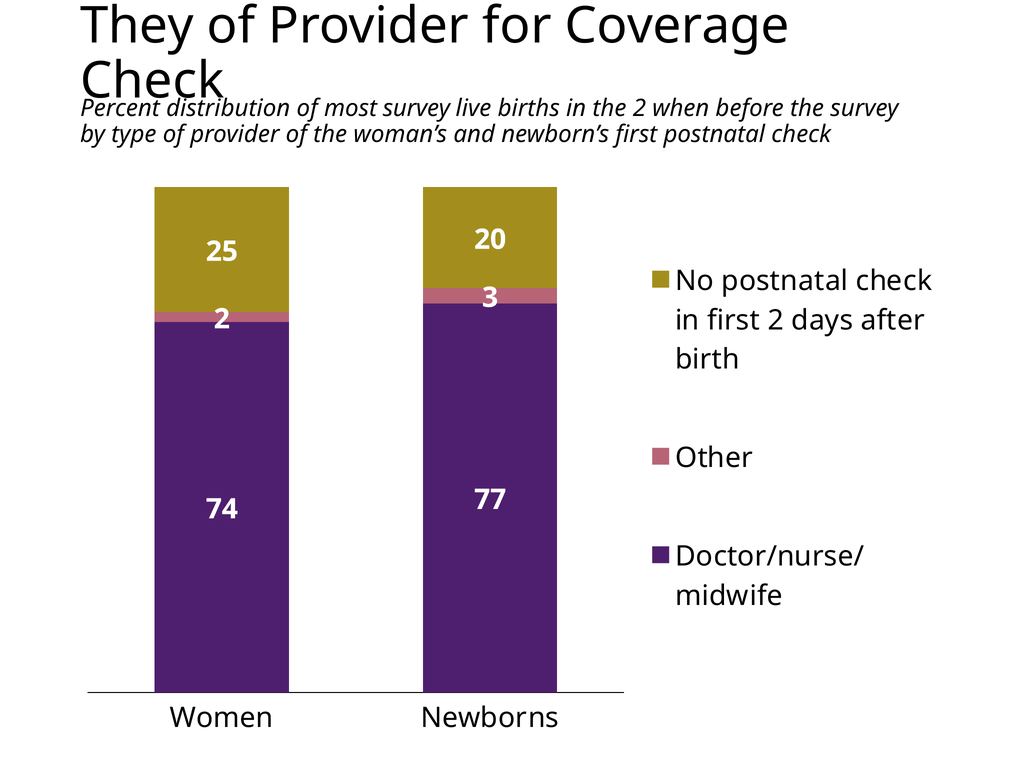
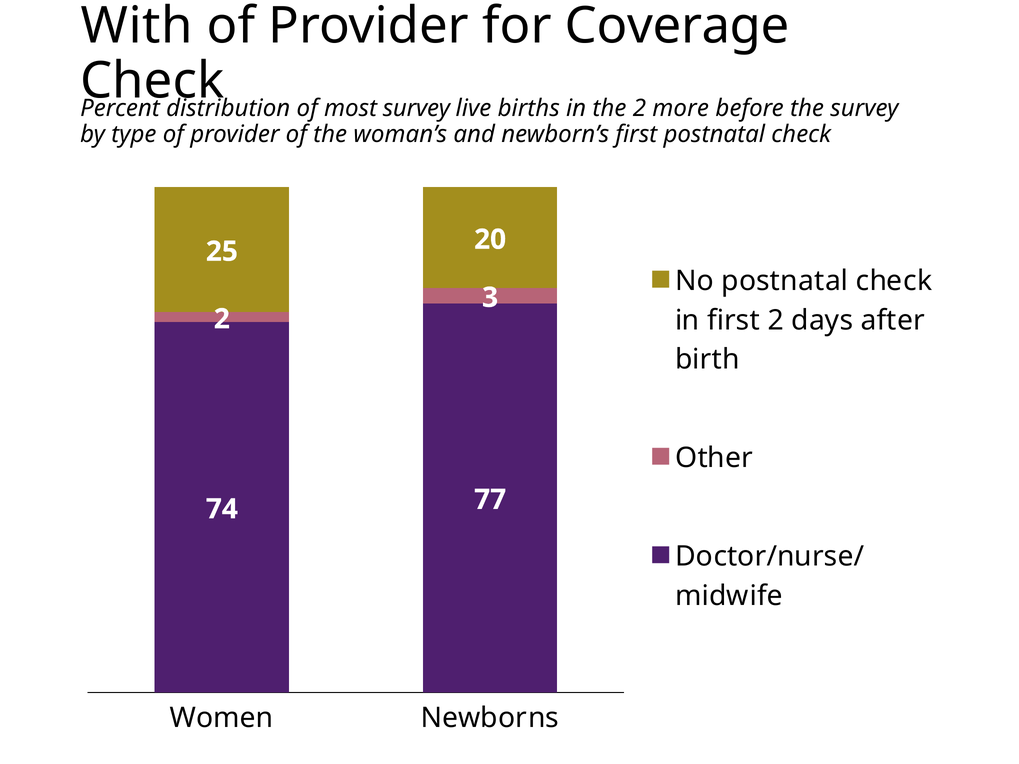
They: They -> With
when: when -> more
